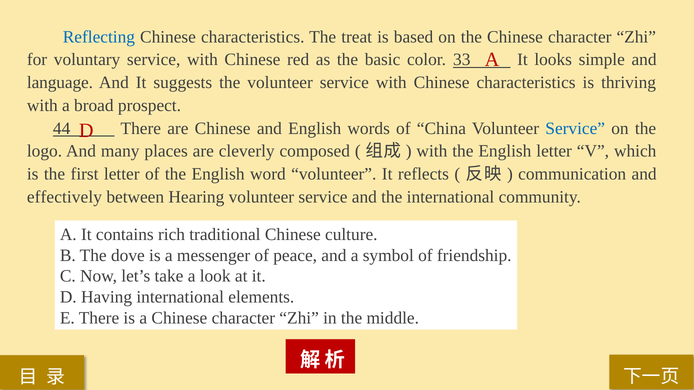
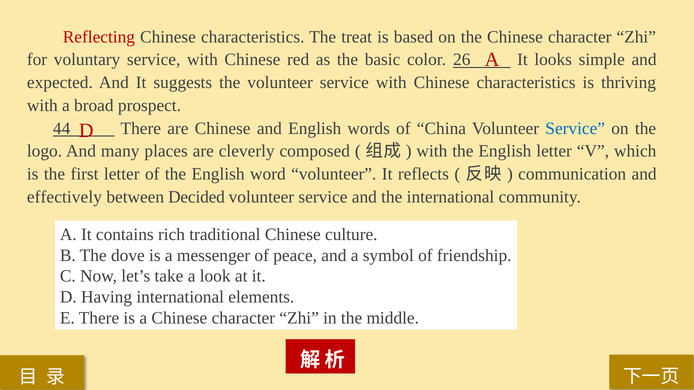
Reflecting colour: blue -> red
33: 33 -> 26
language: language -> expected
Hearing: Hearing -> Decided
